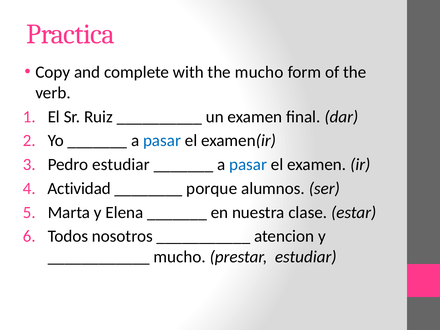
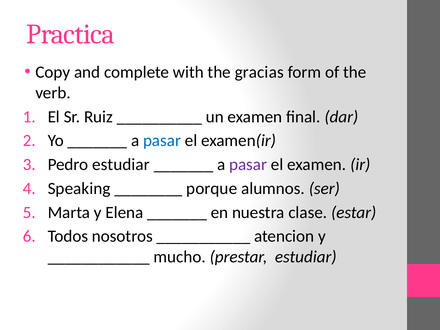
the mucho: mucho -> gracias
pasar at (248, 165) colour: blue -> purple
Actividad: Actividad -> Speaking
